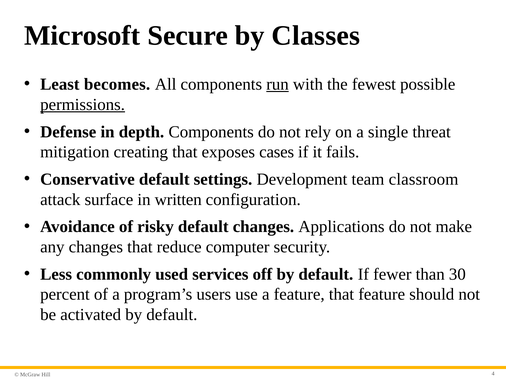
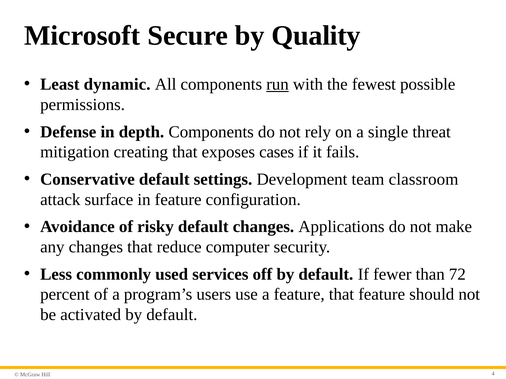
Classes: Classes -> Quality
becomes: becomes -> dynamic
permissions underline: present -> none
in written: written -> feature
30: 30 -> 72
